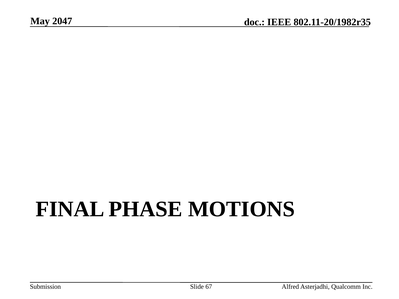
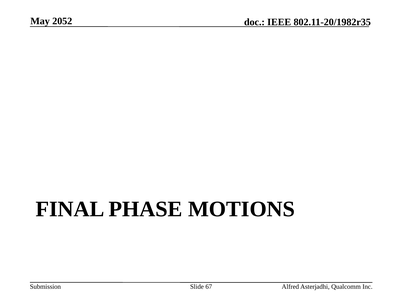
2047: 2047 -> 2052
